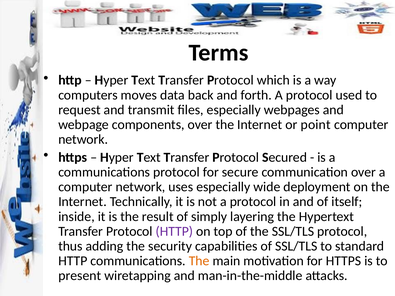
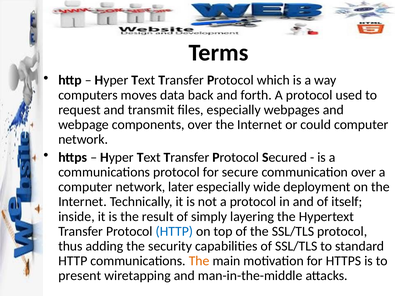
point: point -> could
uses: uses -> later
HTTP at (174, 231) colour: purple -> blue
